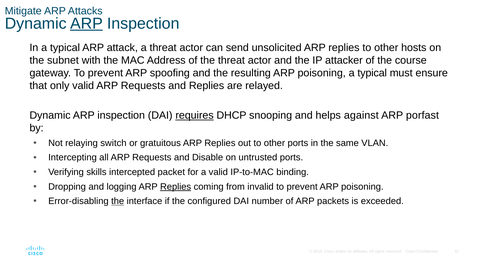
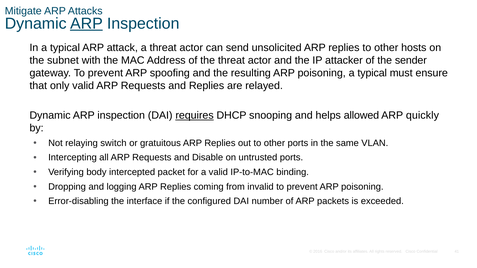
course: course -> sender
against: against -> allowed
porfast: porfast -> quickly
skills: skills -> body
Replies at (176, 187) underline: present -> none
the at (118, 201) underline: present -> none
